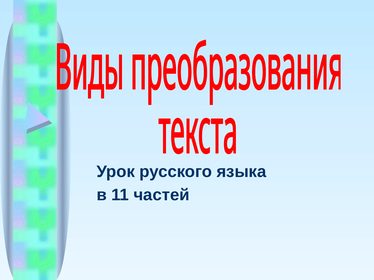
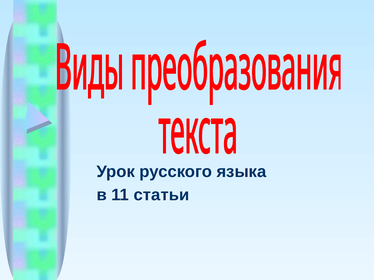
частей: частей -> статьи
